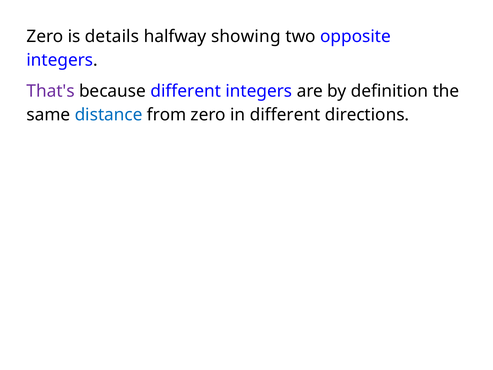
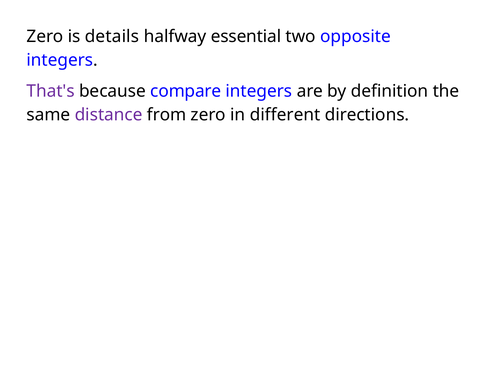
showing: showing -> essential
because different: different -> compare
distance colour: blue -> purple
